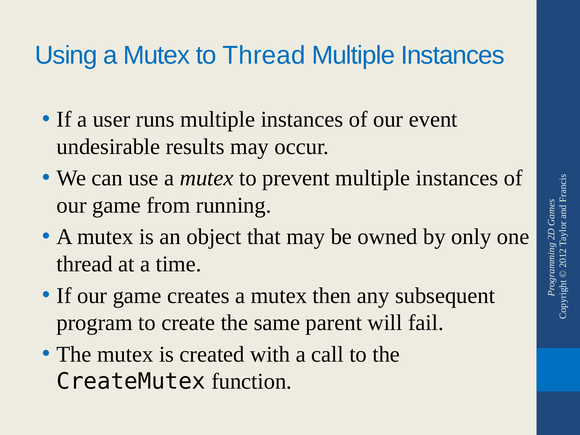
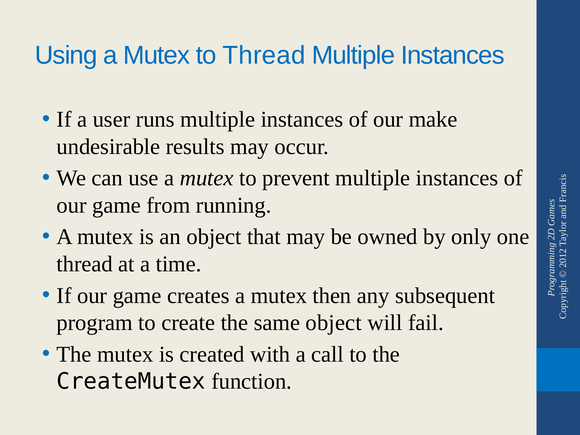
event: event -> make
same parent: parent -> object
